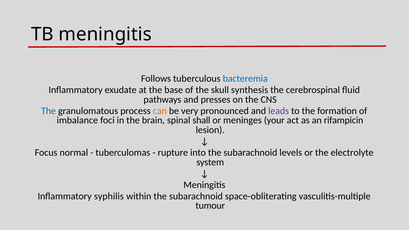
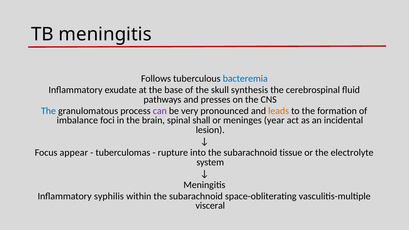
can colour: orange -> purple
leads colour: purple -> orange
your: your -> year
rifampicin: rifampicin -> incidental
normal: normal -> appear
levels: levels -> tissue
tumour: tumour -> visceral
